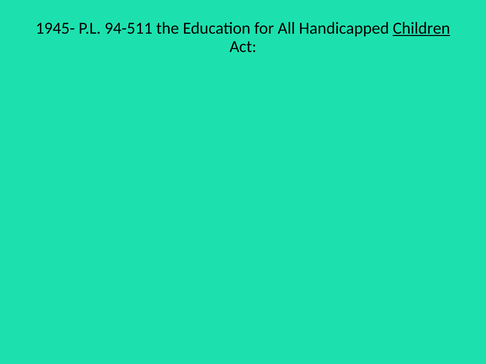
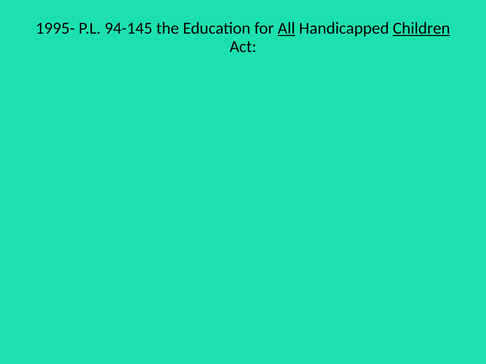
1945-: 1945- -> 1995-
94-511: 94-511 -> 94-145
All underline: none -> present
